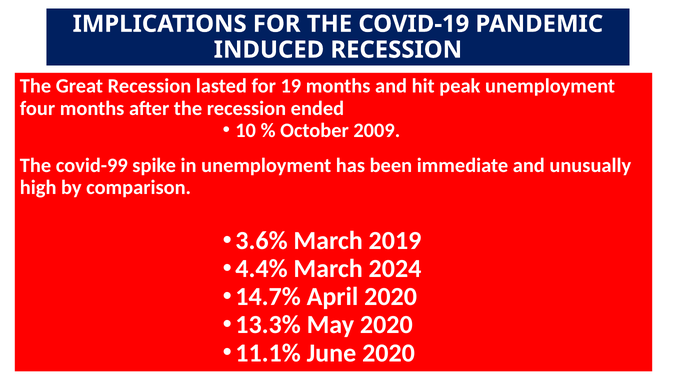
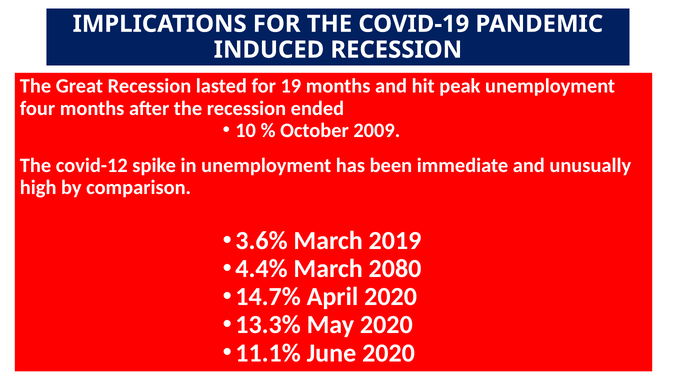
covid-99: covid-99 -> covid-12
2024: 2024 -> 2080
